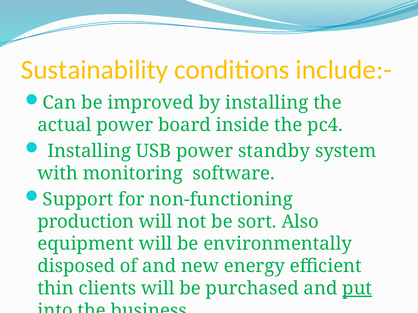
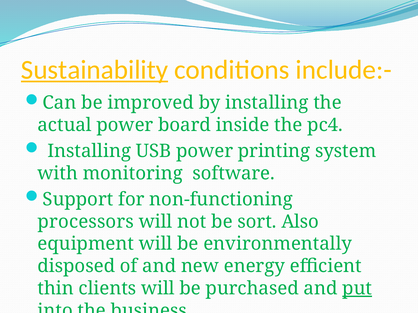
Sustainability underline: none -> present
standby: standby -> printing
production: production -> processors
